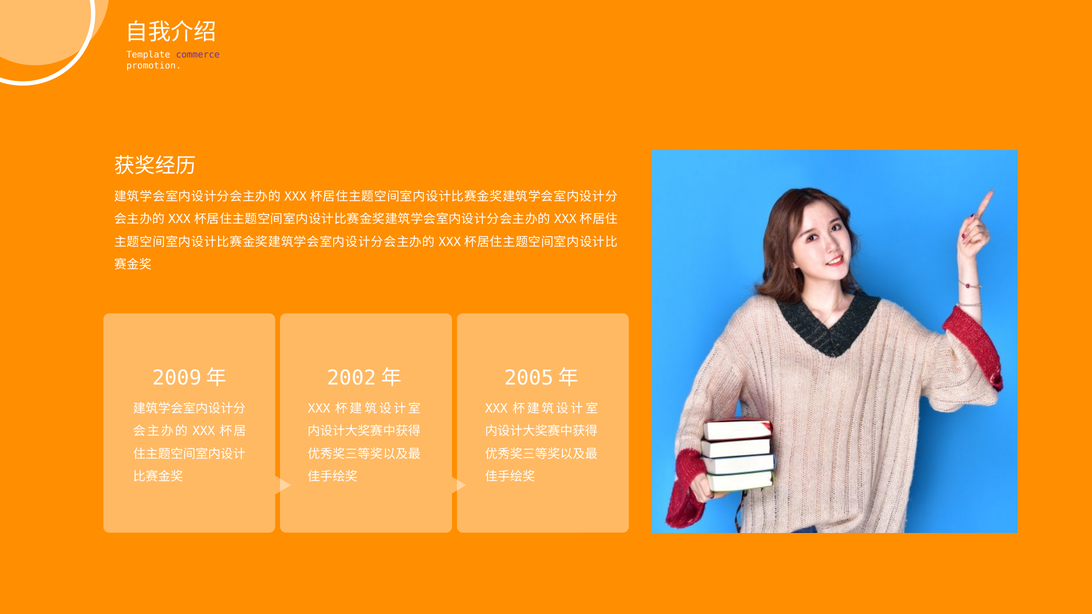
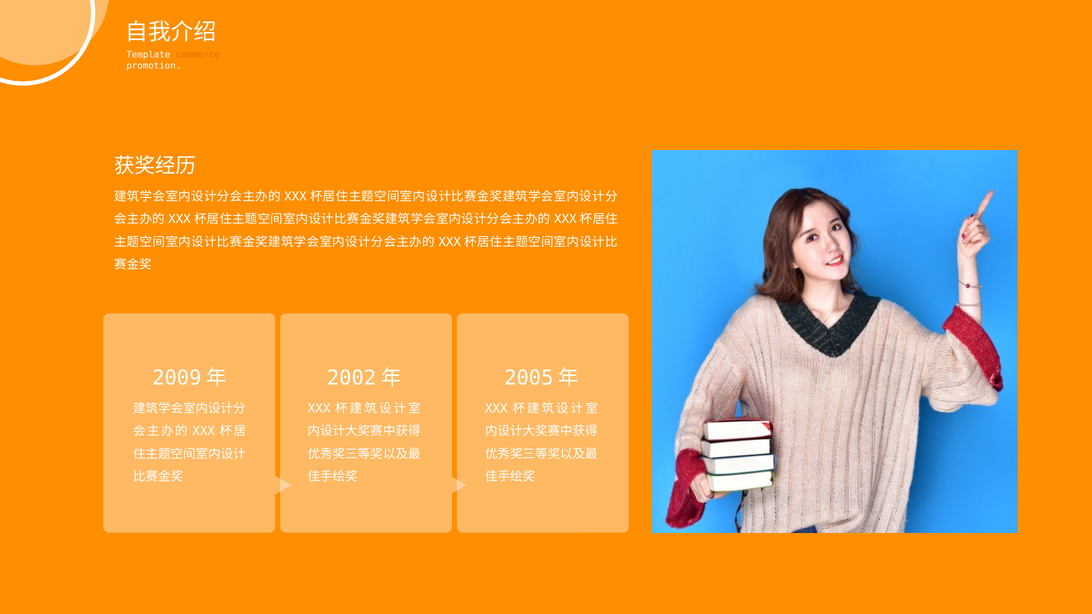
commerce colour: purple -> orange
